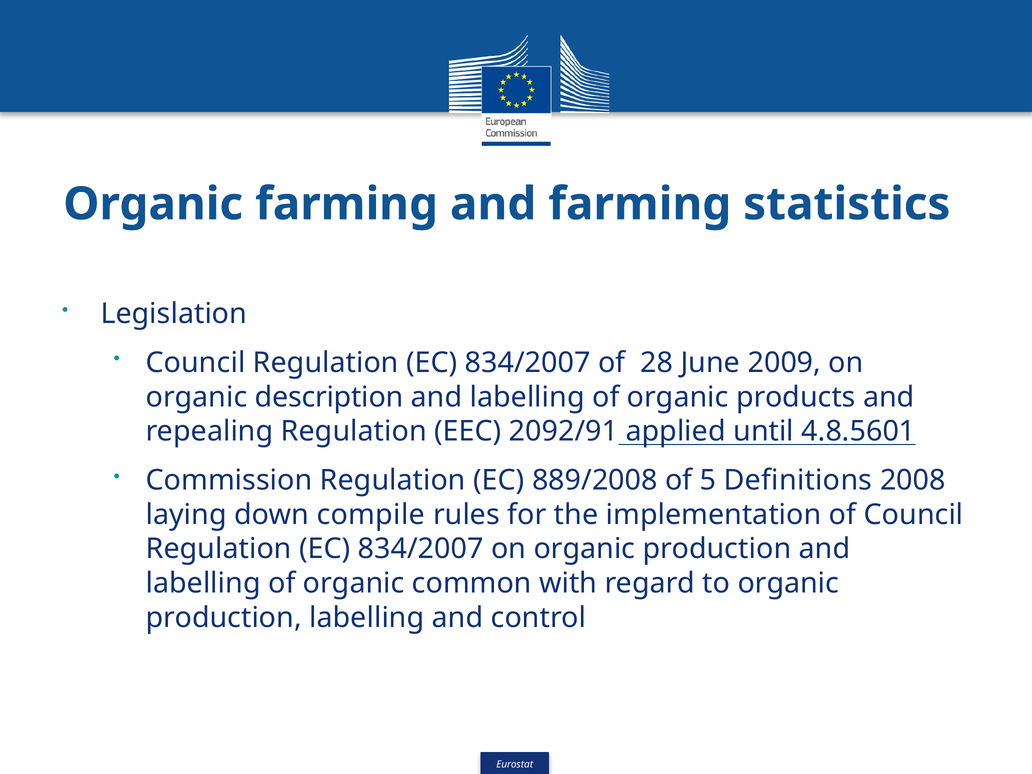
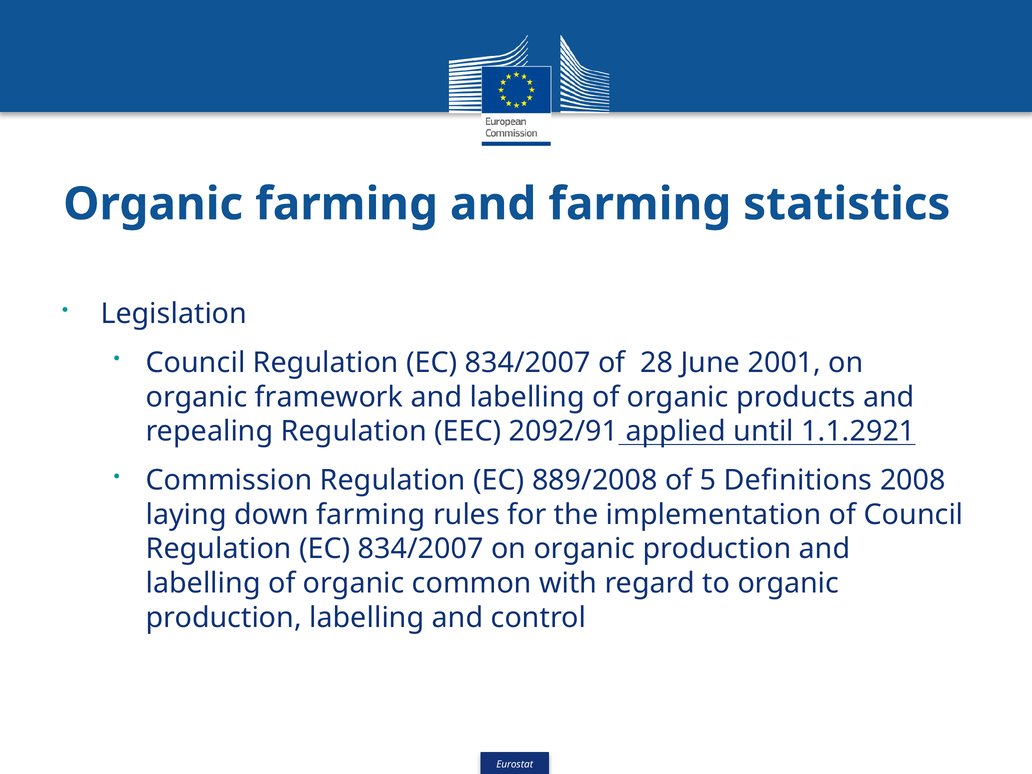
2009: 2009 -> 2001
description: description -> framework
4.8.5601: 4.8.5601 -> 1.1.2921
down compile: compile -> farming
